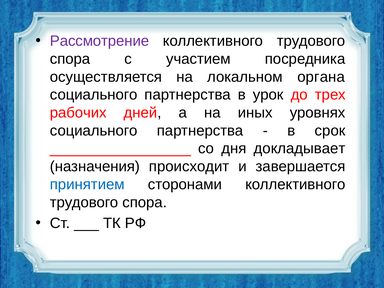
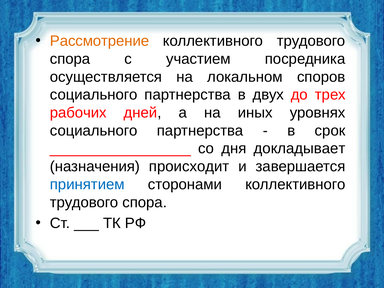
Рассмотрение colour: purple -> orange
органа: органа -> споров
урок: урок -> двух
